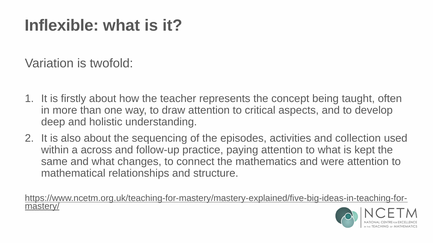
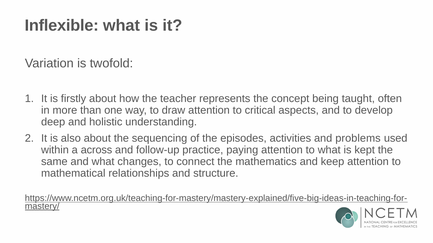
collection: collection -> problems
were: were -> keep
